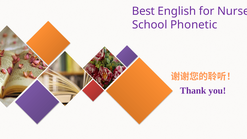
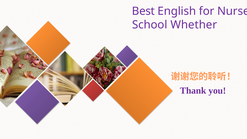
Phonetic: Phonetic -> Whether
